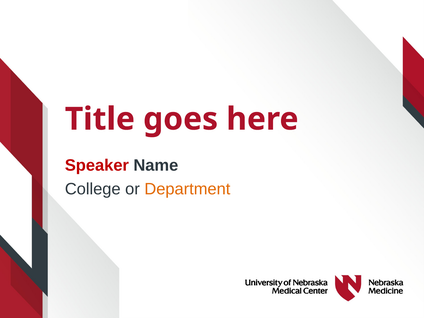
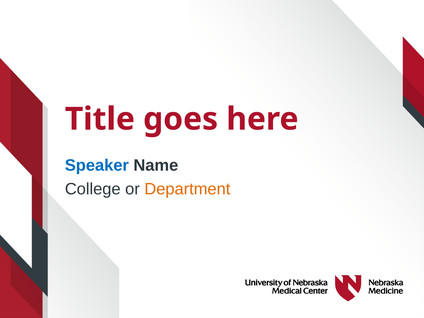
Speaker colour: red -> blue
